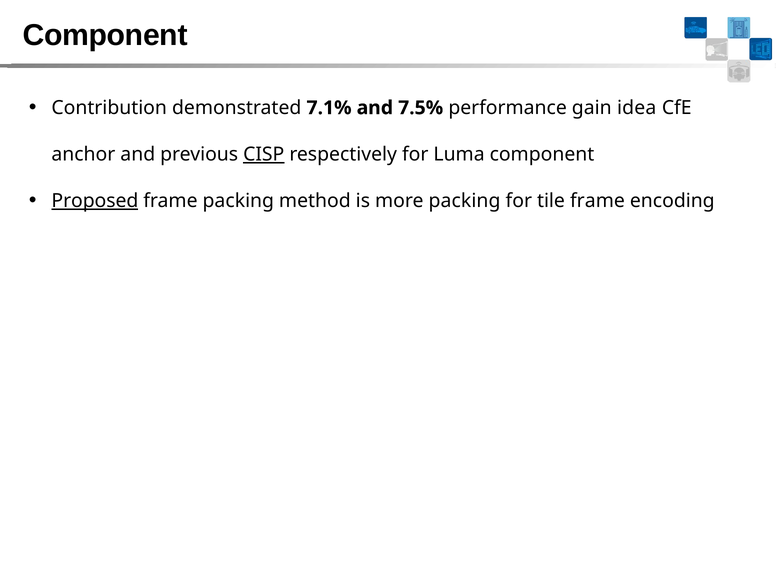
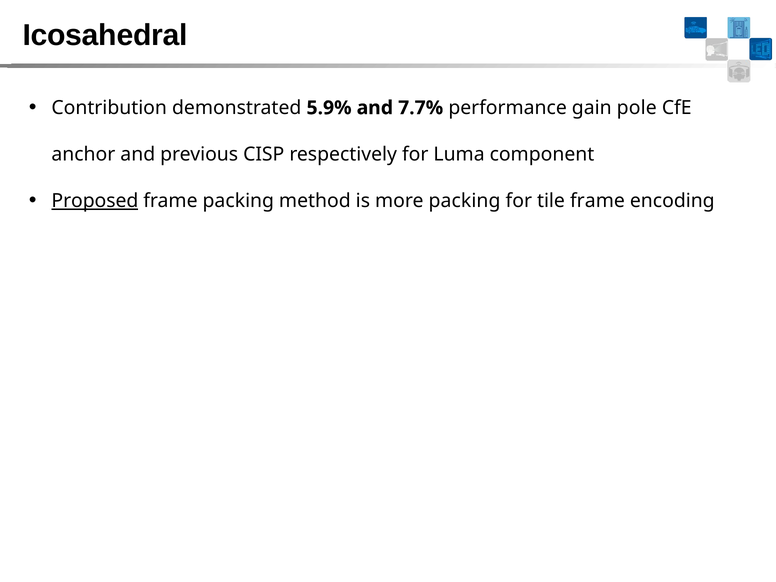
Component at (105, 35): Component -> Icosahedral
7.1%: 7.1% -> 5.9%
7.5%: 7.5% -> 7.7%
idea: idea -> pole
CISP underline: present -> none
